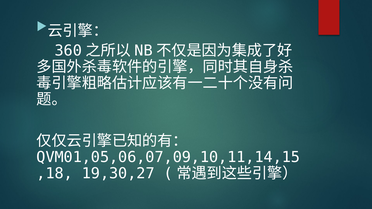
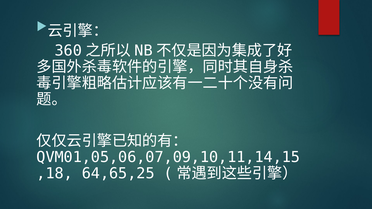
19,30,27: 19,30,27 -> 64,65,25
